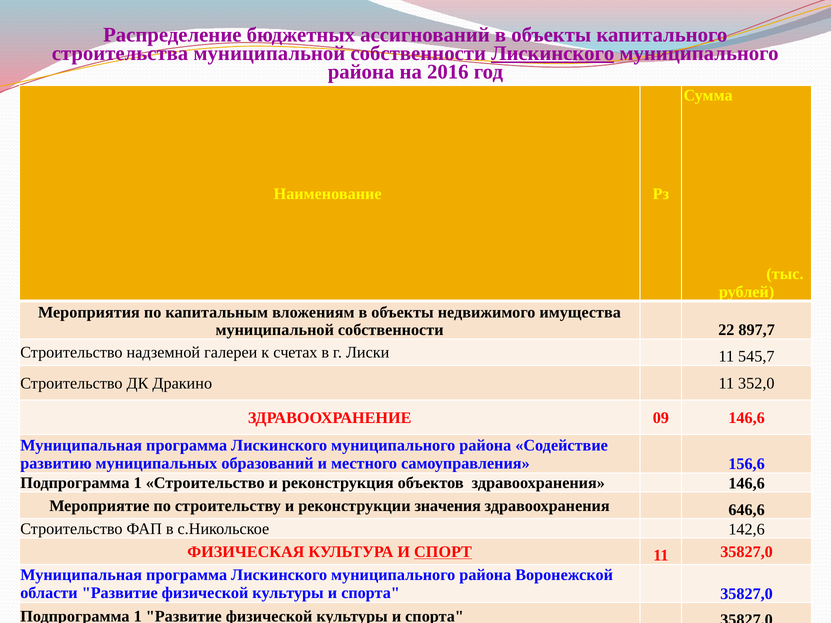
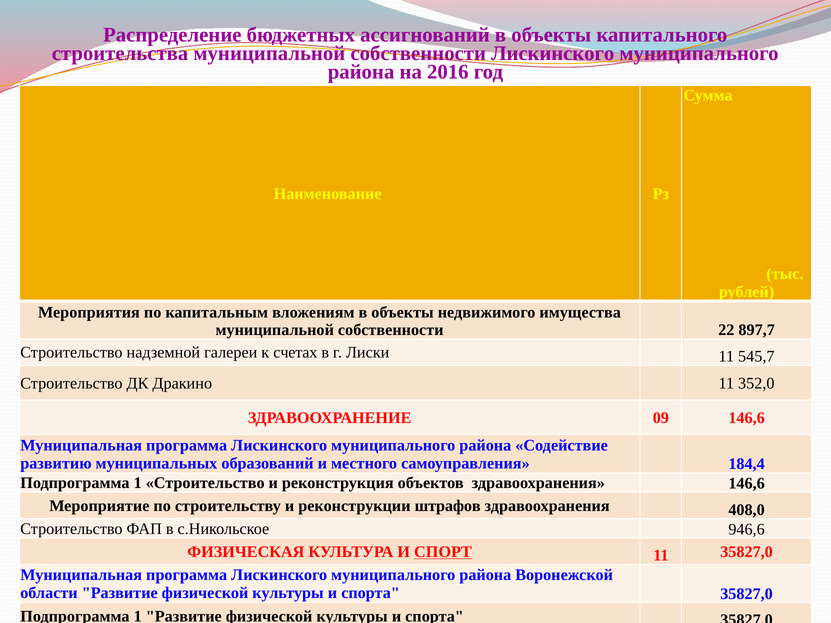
Лискинского at (553, 53) underline: present -> none
156,6: 156,6 -> 184,4
значения: значения -> штрафов
646,6: 646,6 -> 408,0
142,6: 142,6 -> 946,6
